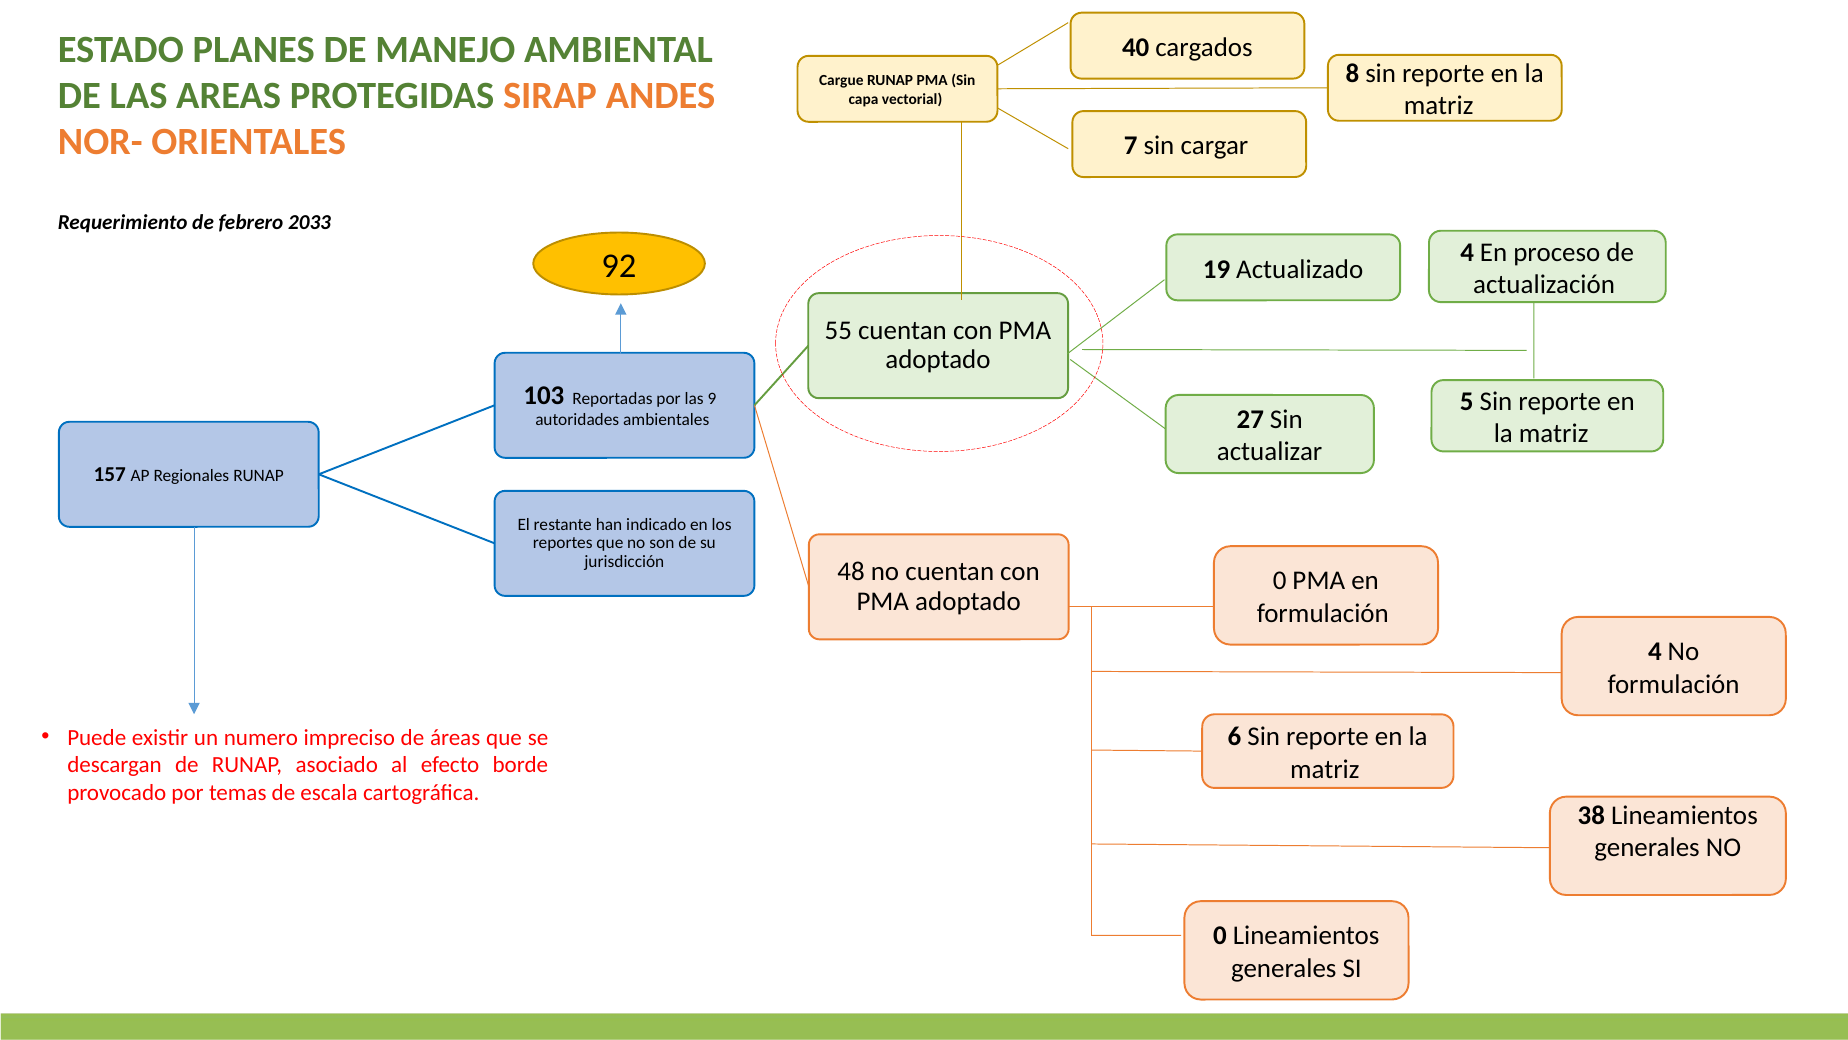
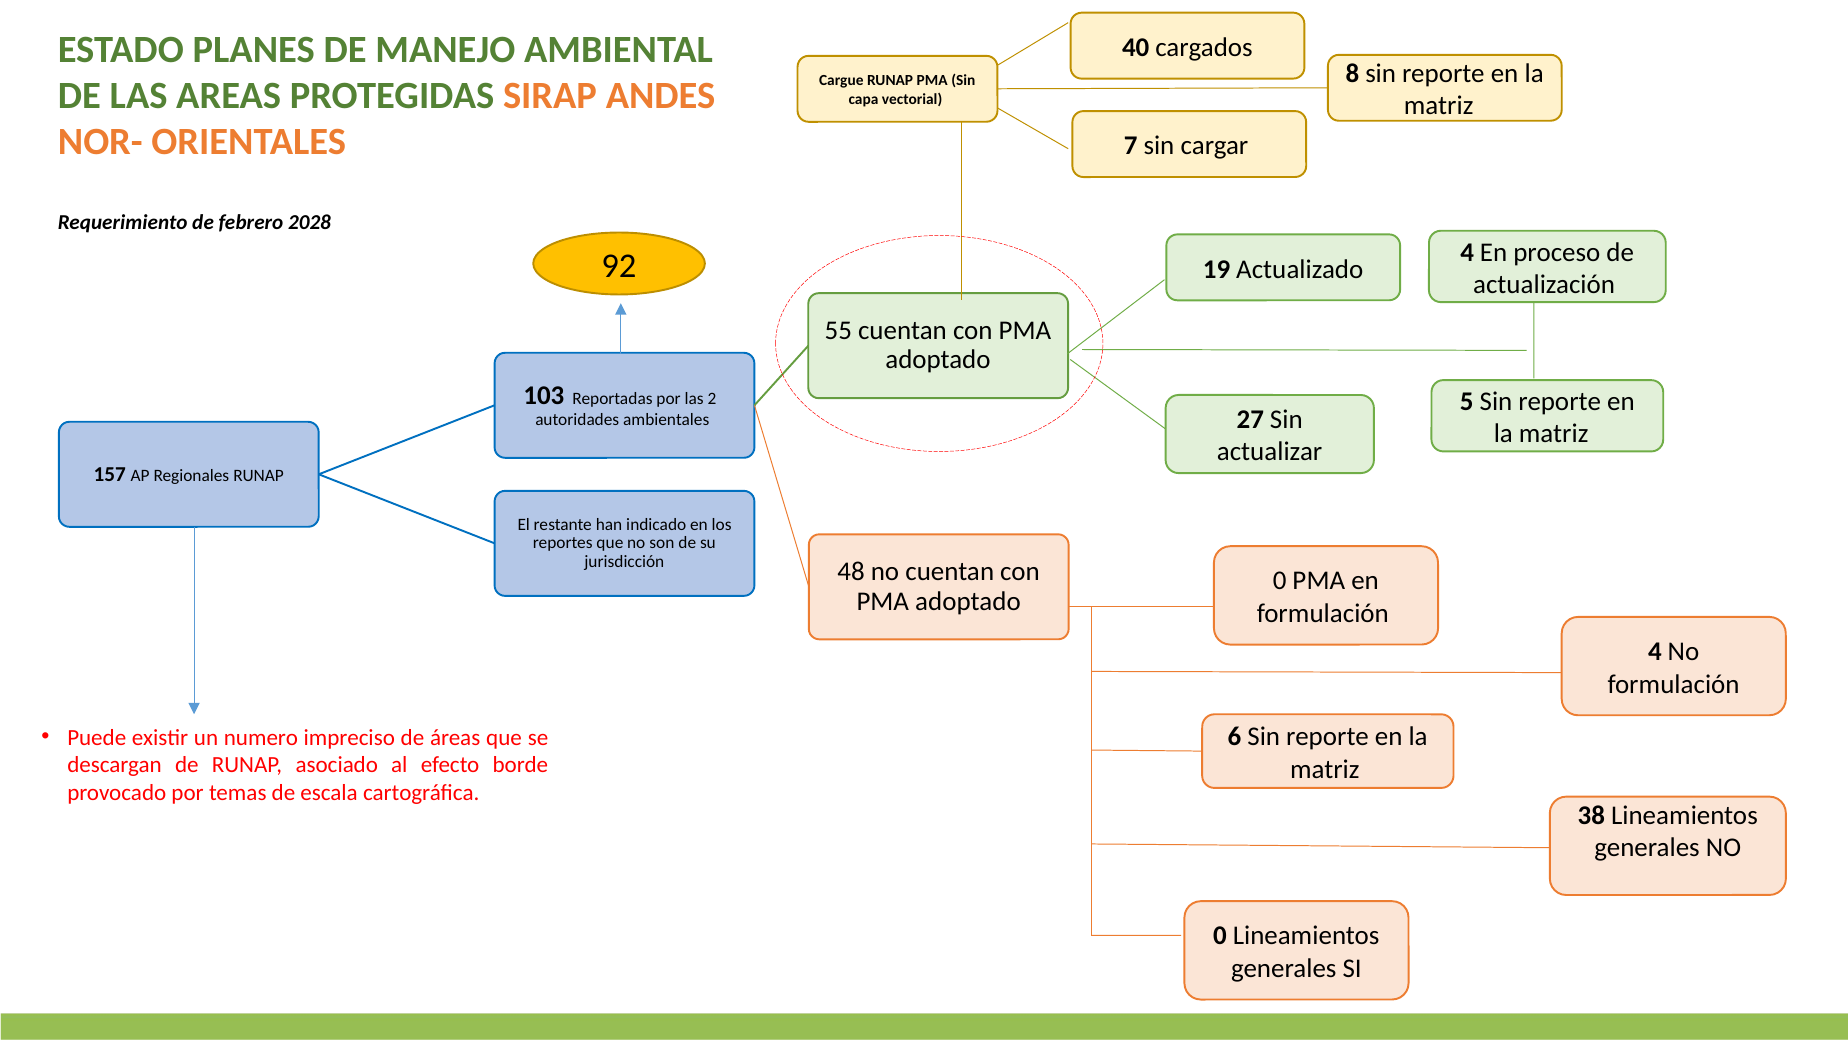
2033: 2033 -> 2028
9: 9 -> 2
